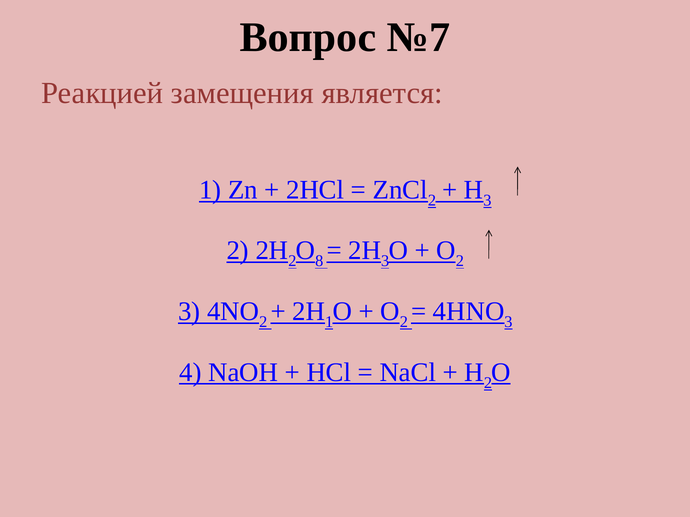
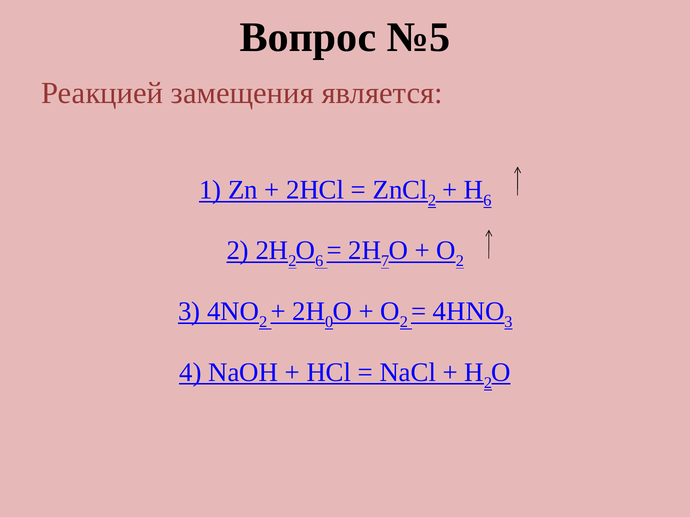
№7: №7 -> №5
3 at (487, 200): 3 -> 6
8 at (319, 261): 8 -> 6
3 at (385, 261): 3 -> 7
1 at (329, 322): 1 -> 0
